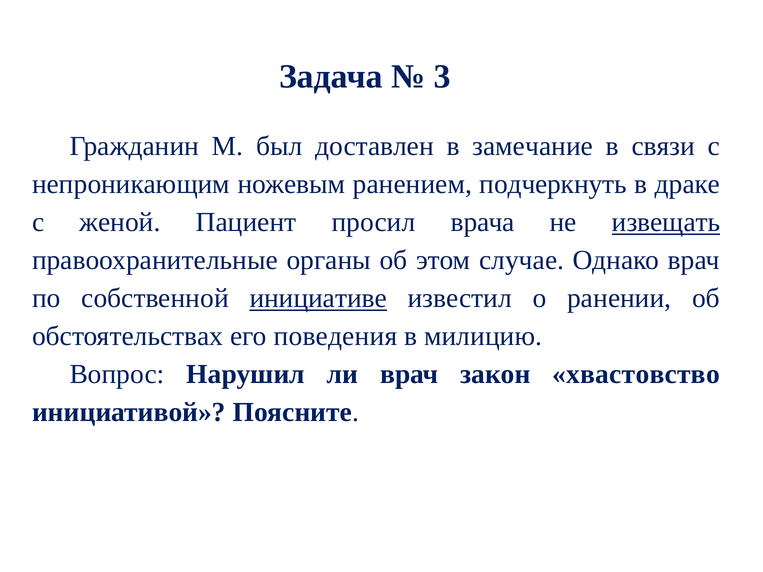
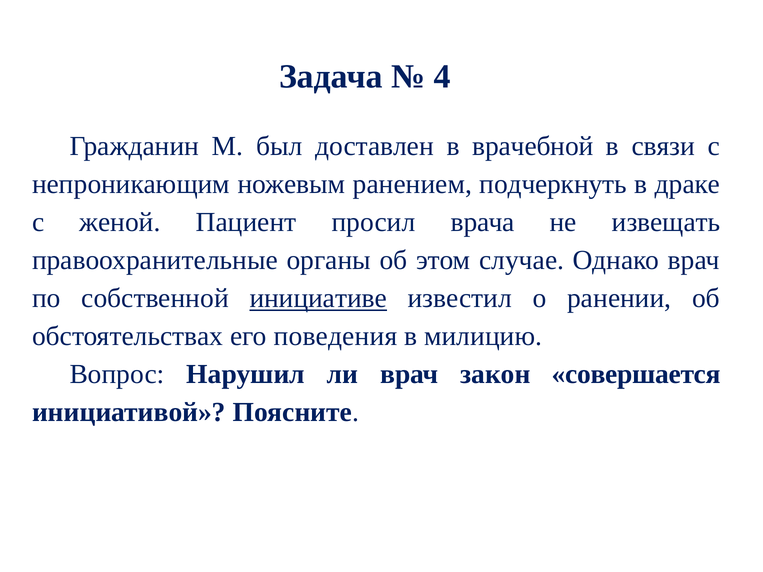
3: 3 -> 4
замечание: замечание -> врачебной
извещать underline: present -> none
хвастовство: хвастовство -> совершается
